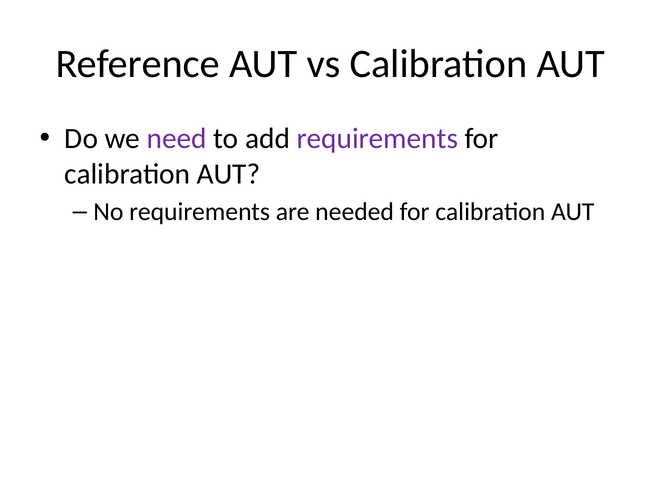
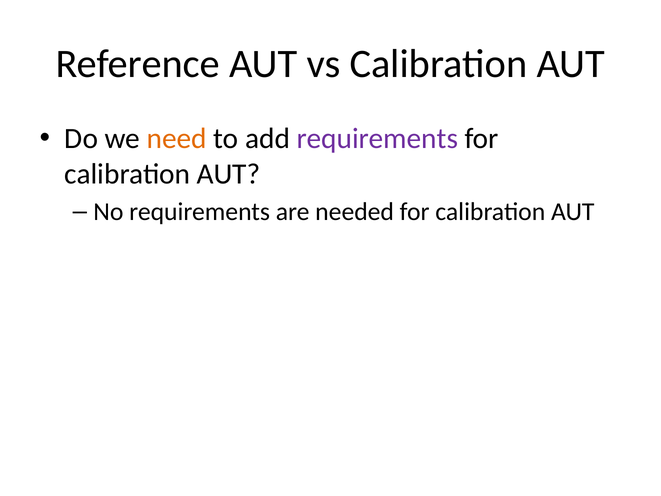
need colour: purple -> orange
